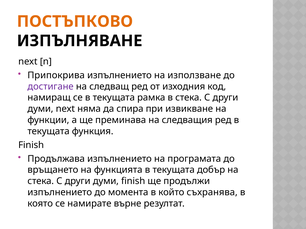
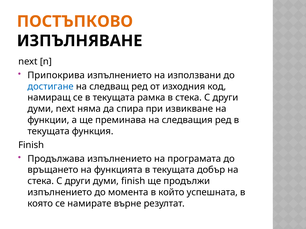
използване: използване -> използвани
достигане colour: purple -> blue
съхранява: съхранява -> успешната
